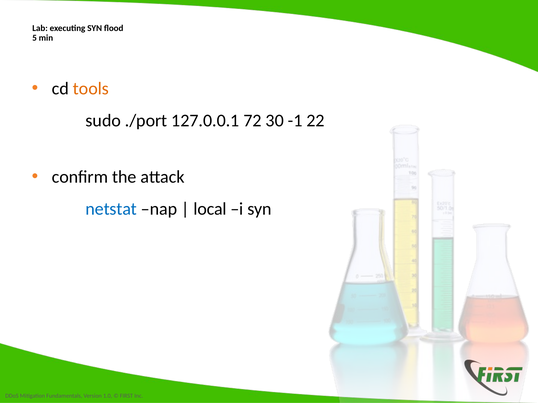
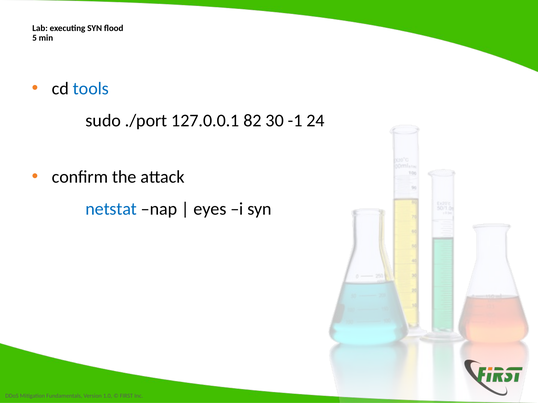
tools colour: orange -> blue
72: 72 -> 82
22: 22 -> 24
local: local -> eyes
